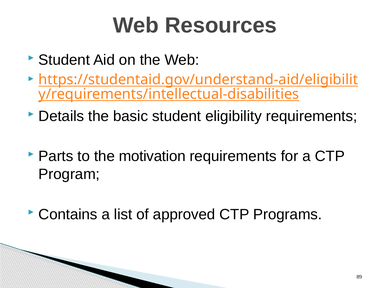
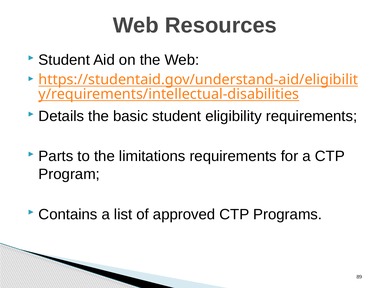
motivation: motivation -> limitations
